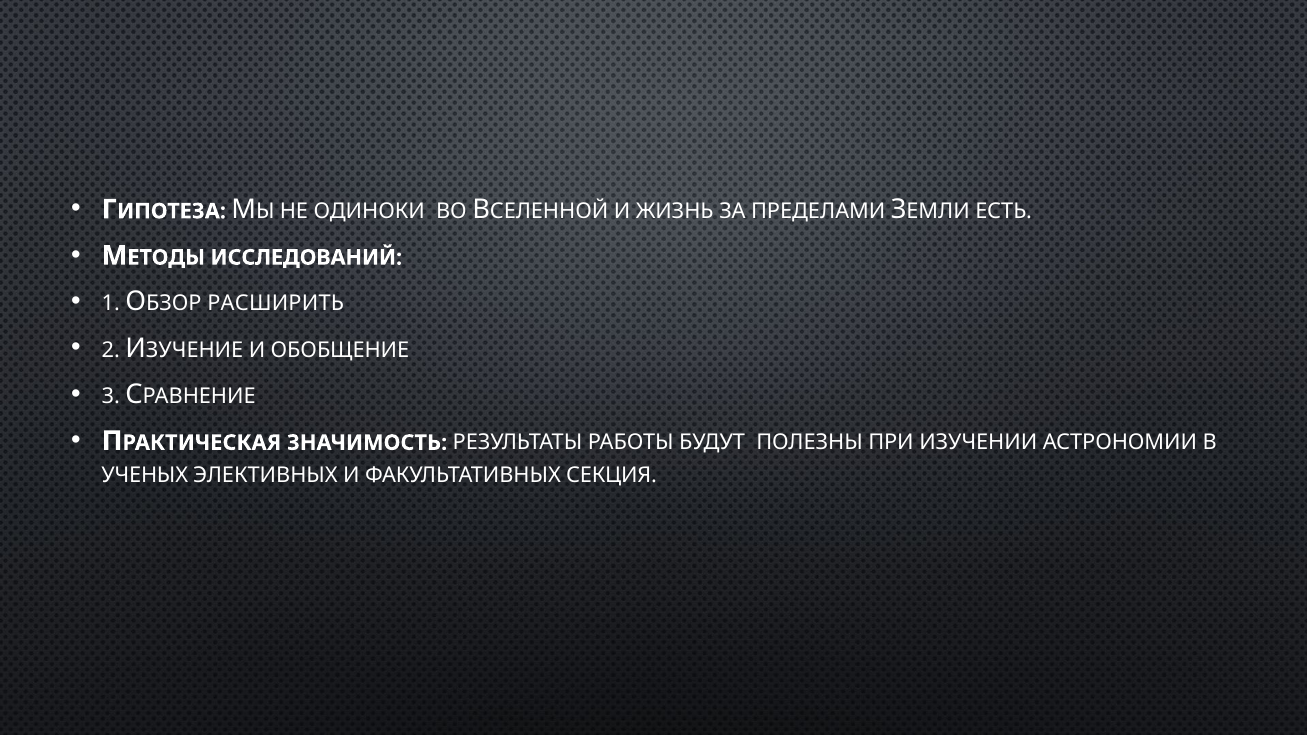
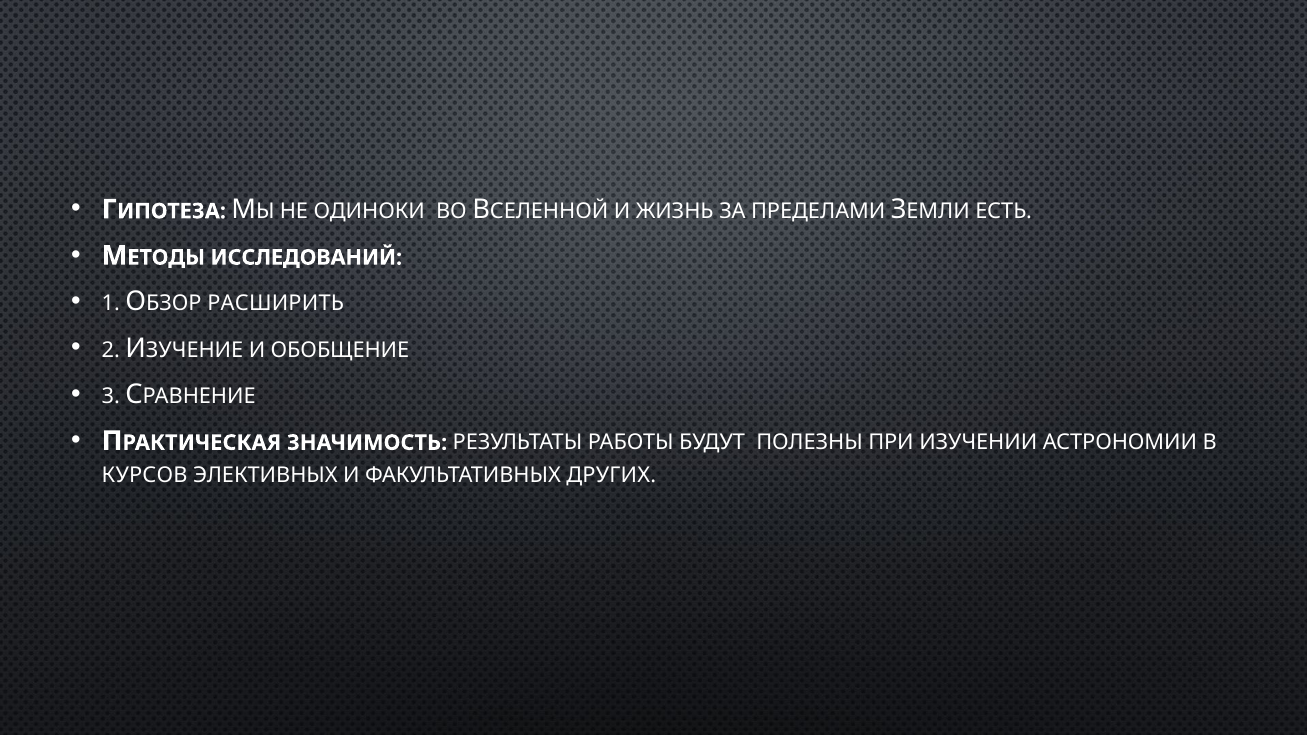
УЧЕНЫХ: УЧЕНЫХ -> КУРСОВ
СЕКЦИЯ: СЕКЦИЯ -> ДРУГИХ
